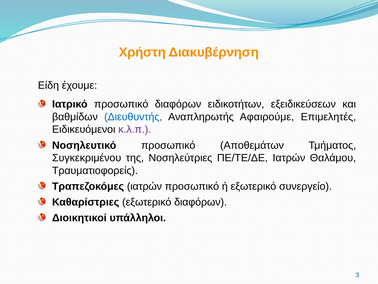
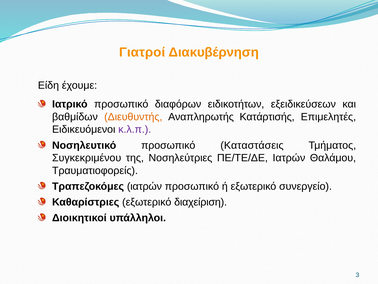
Χρήστη: Χρήστη -> Γιατροί
Διευθυντής colour: blue -> orange
Αφαιρούμε: Αφαιρούμε -> Κατάρτισής
Αποθεμάτων: Αποθεμάτων -> Καταστάσεις
εξωτερικό διαφόρων: διαφόρων -> διαχείριση
